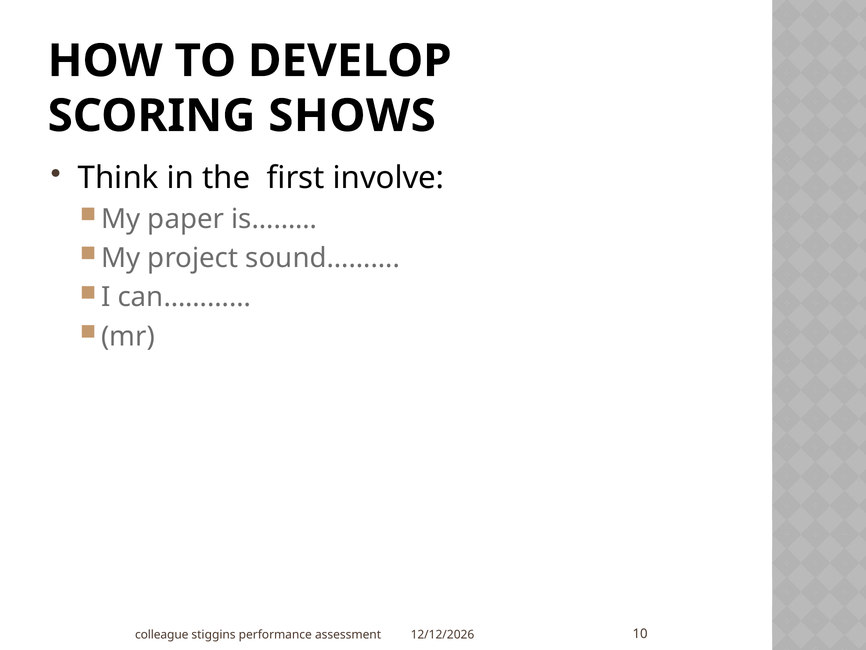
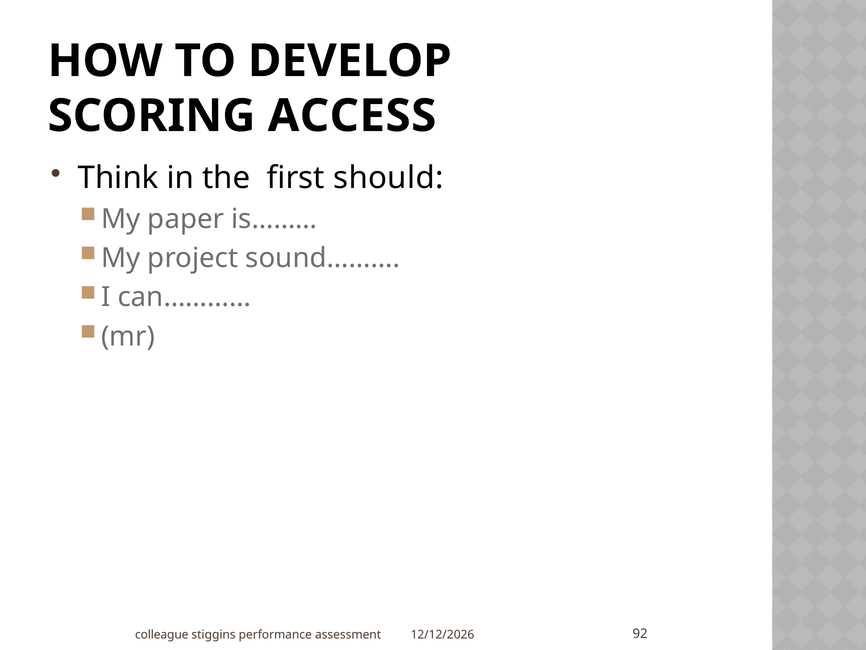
SHOWS: SHOWS -> ACCESS
involve: involve -> should
10: 10 -> 92
